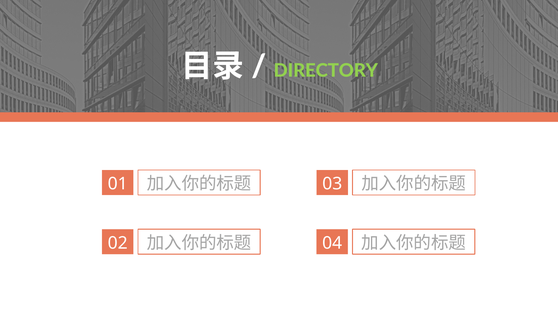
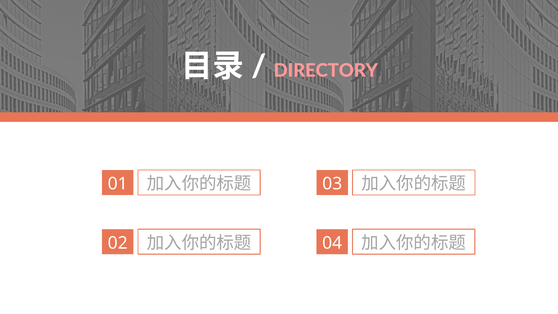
DIRECTORY colour: light green -> pink
